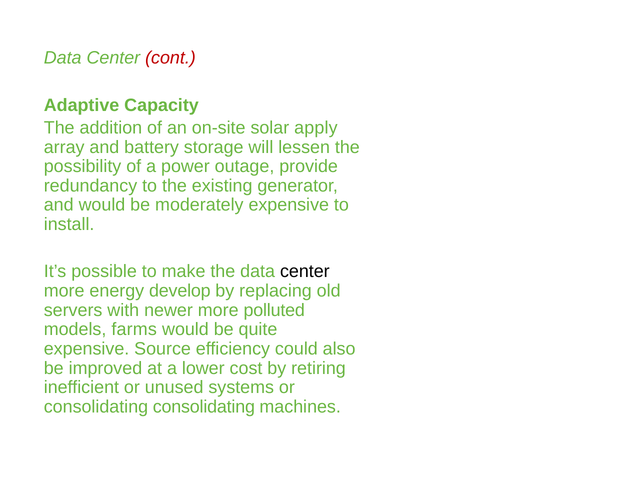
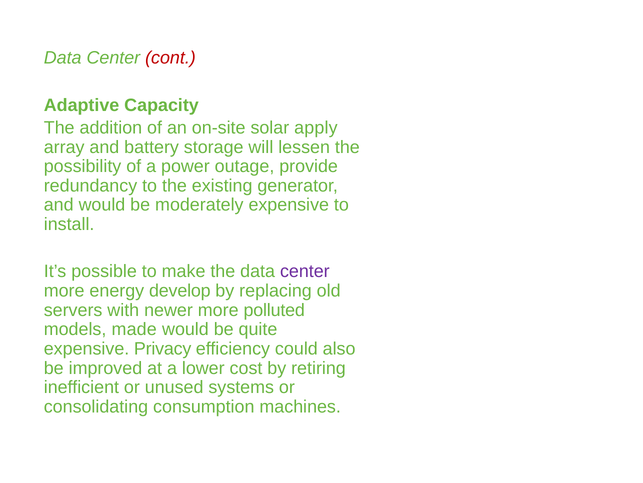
center at (305, 271) colour: black -> purple
farms: farms -> made
Source: Source -> Privacy
consolidating consolidating: consolidating -> consumption
